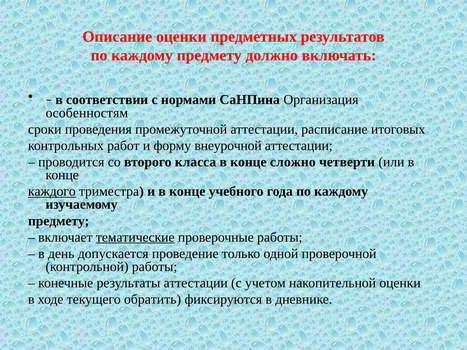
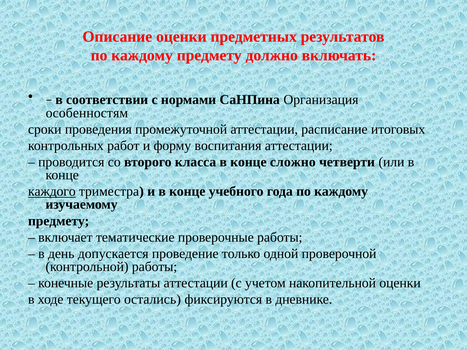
внеурочной: внеурочной -> воспитания
тематические underline: present -> none
обратить: обратить -> остались
